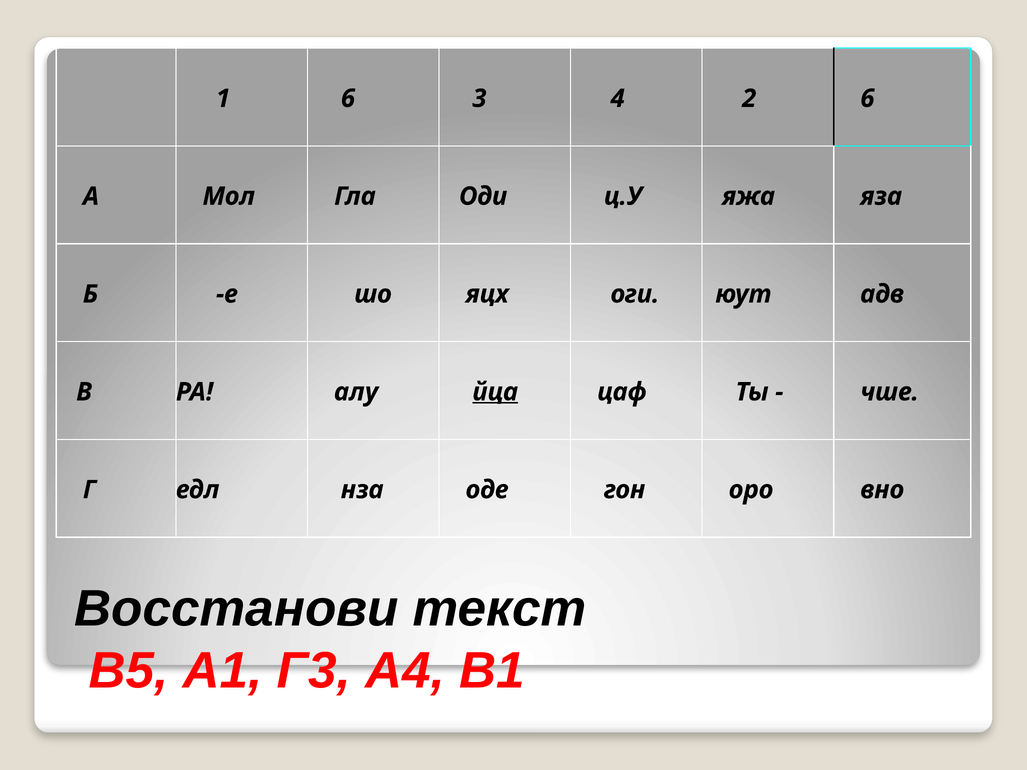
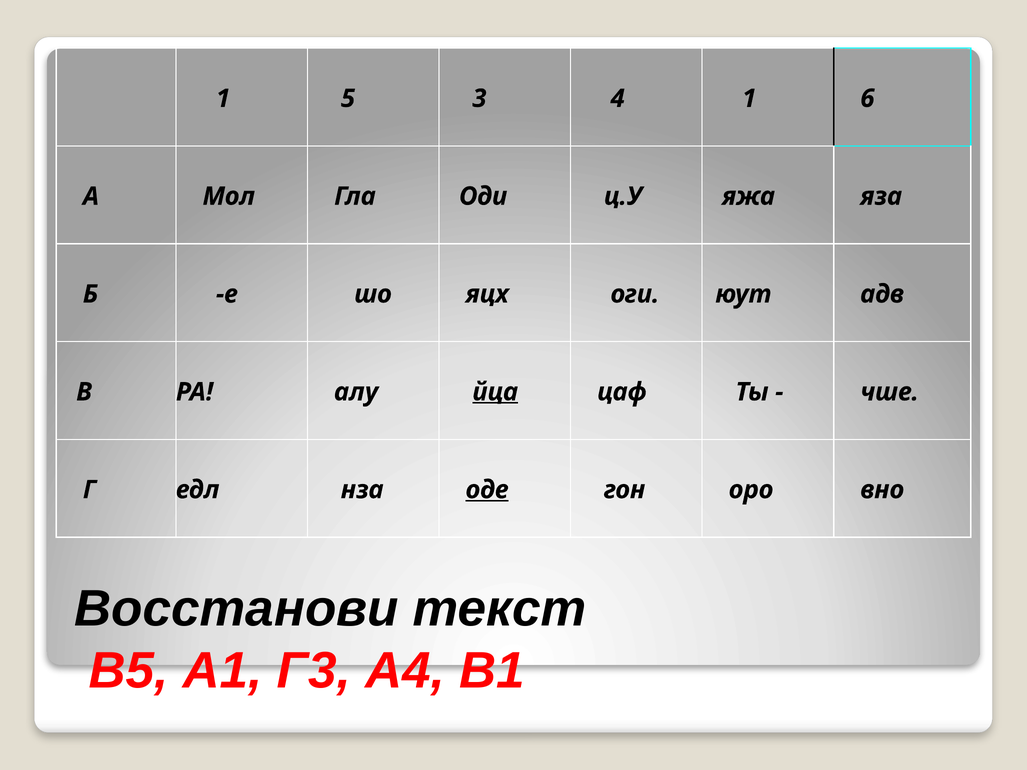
1 6: 6 -> 5
4 2: 2 -> 1
оде underline: none -> present
